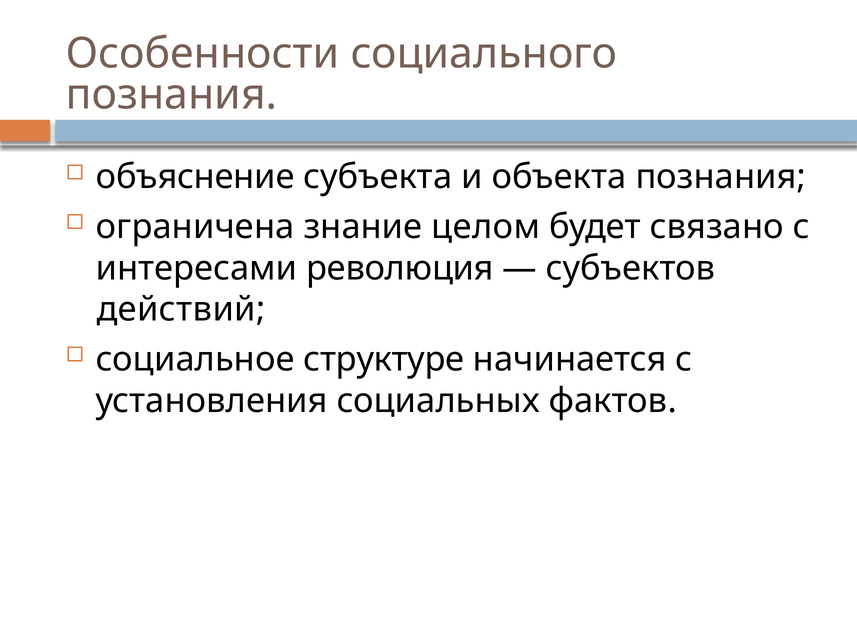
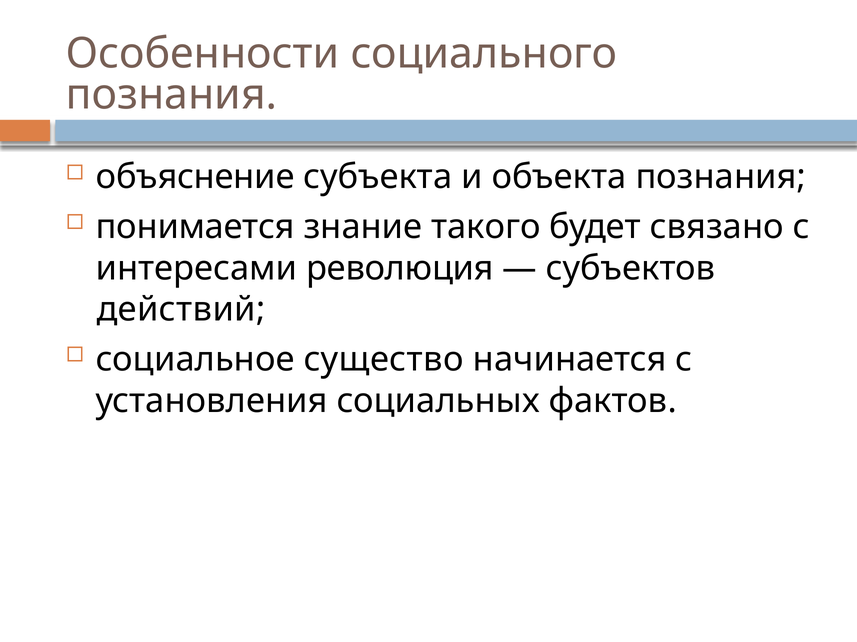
ограничена: ограничена -> понимается
целом: целом -> такого
структуре: структуре -> существо
